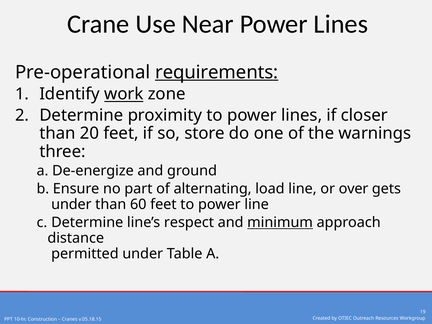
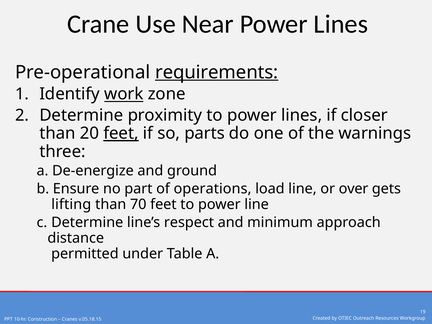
feet at (121, 133) underline: none -> present
store: store -> parts
alternating: alternating -> operations
under at (71, 204): under -> lifting
60: 60 -> 70
minimum underline: present -> none
